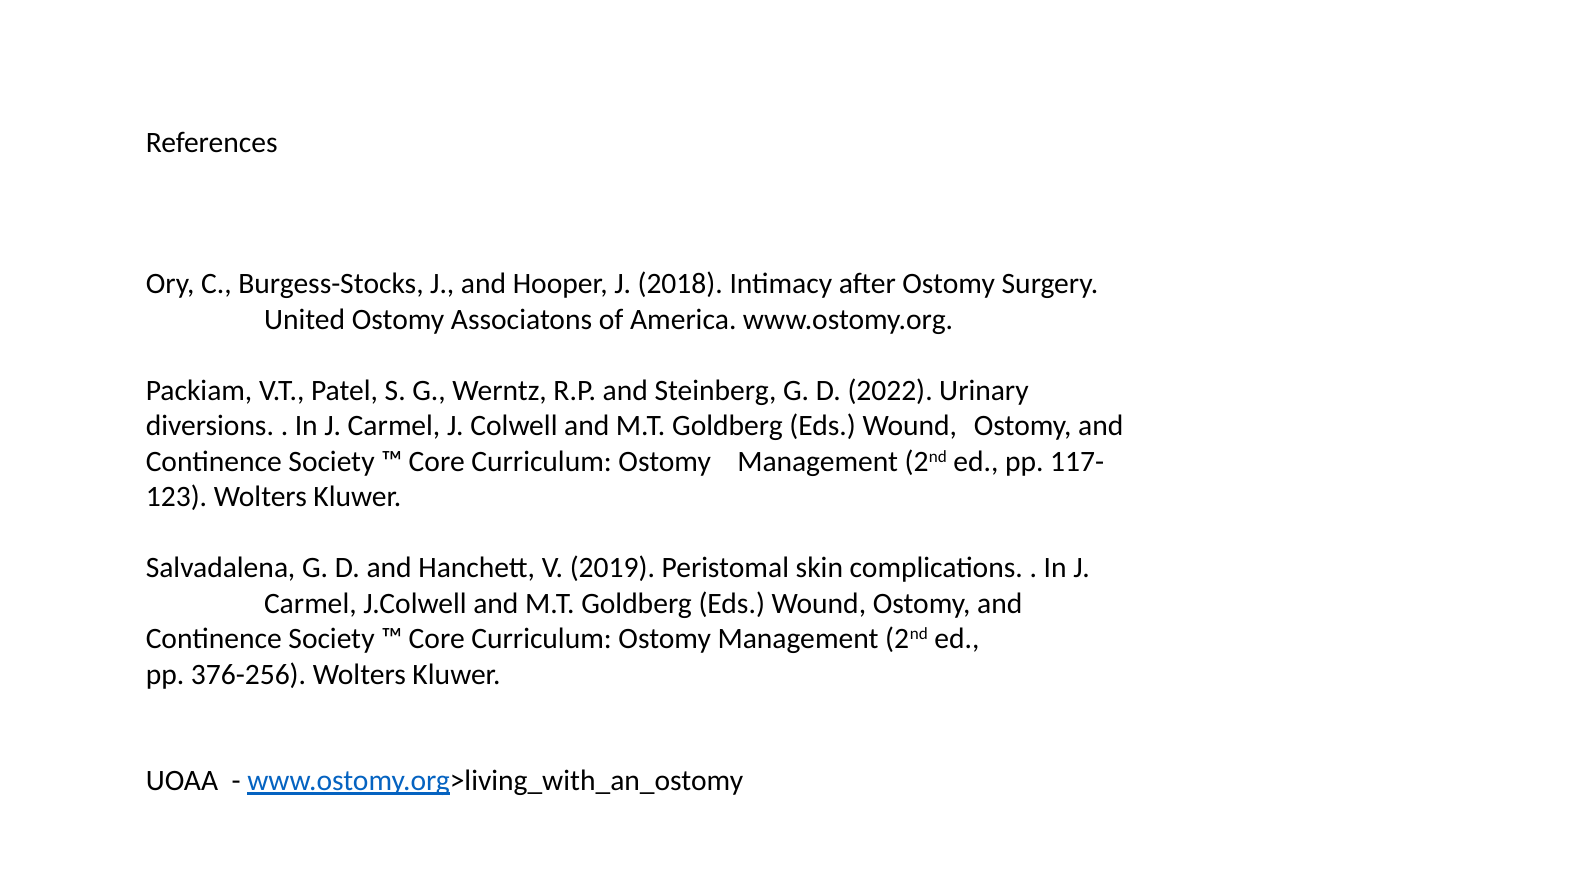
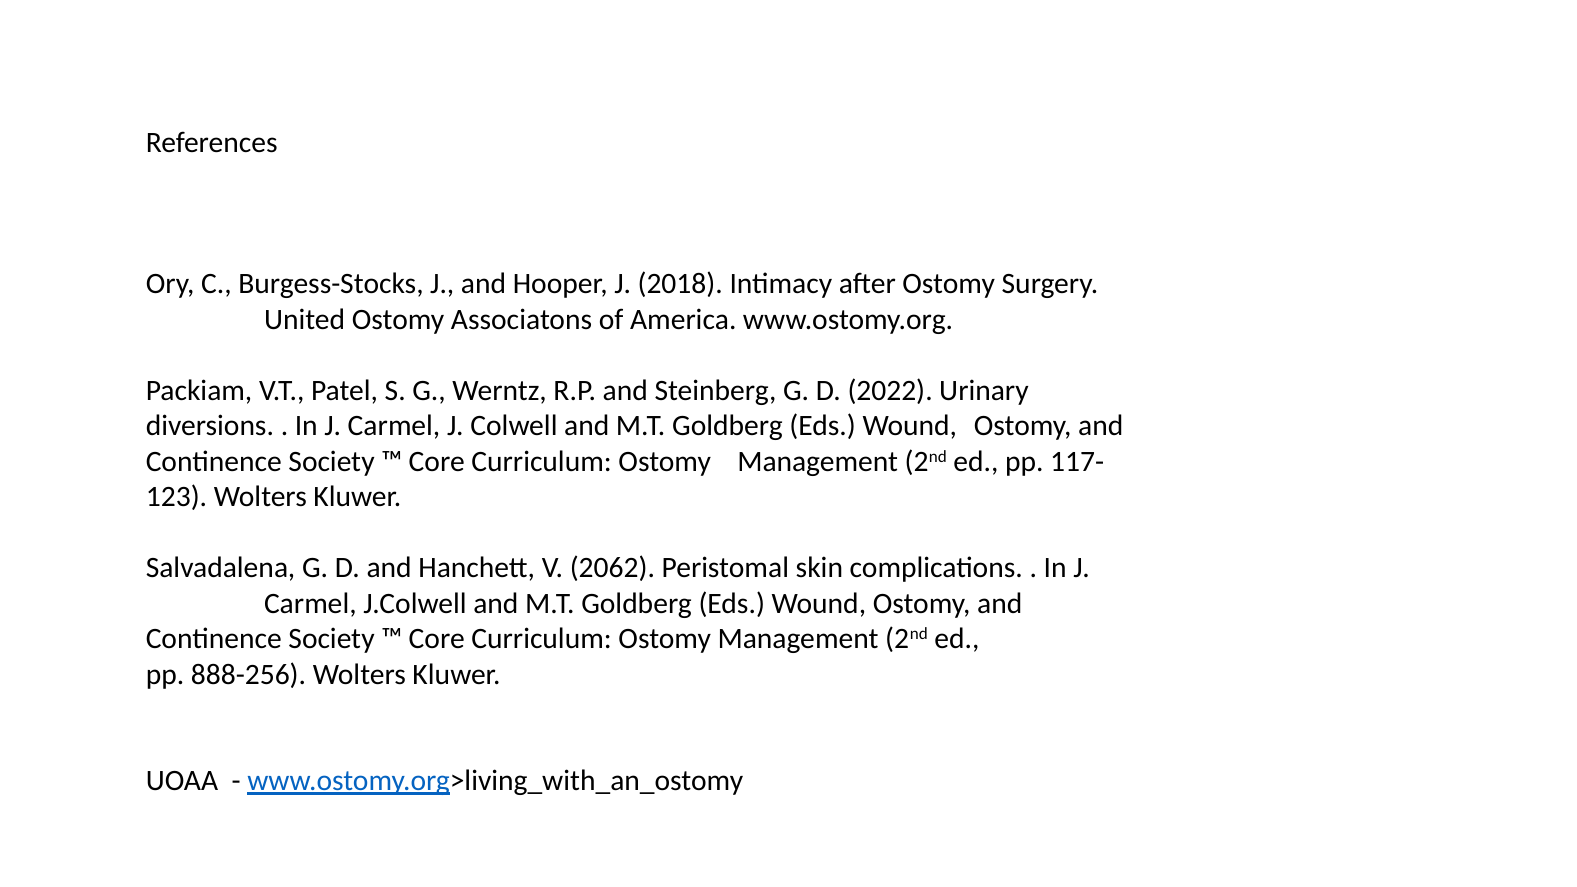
2019: 2019 -> 2062
376-256: 376-256 -> 888-256
